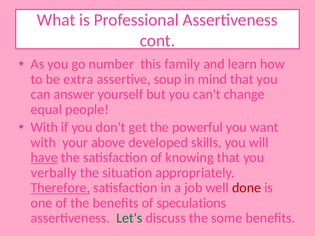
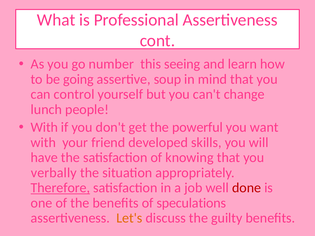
family: family -> seeing
extra: extra -> going
answer: answer -> control
equal: equal -> lunch
above: above -> friend
have underline: present -> none
Let's colour: green -> orange
some: some -> guilty
